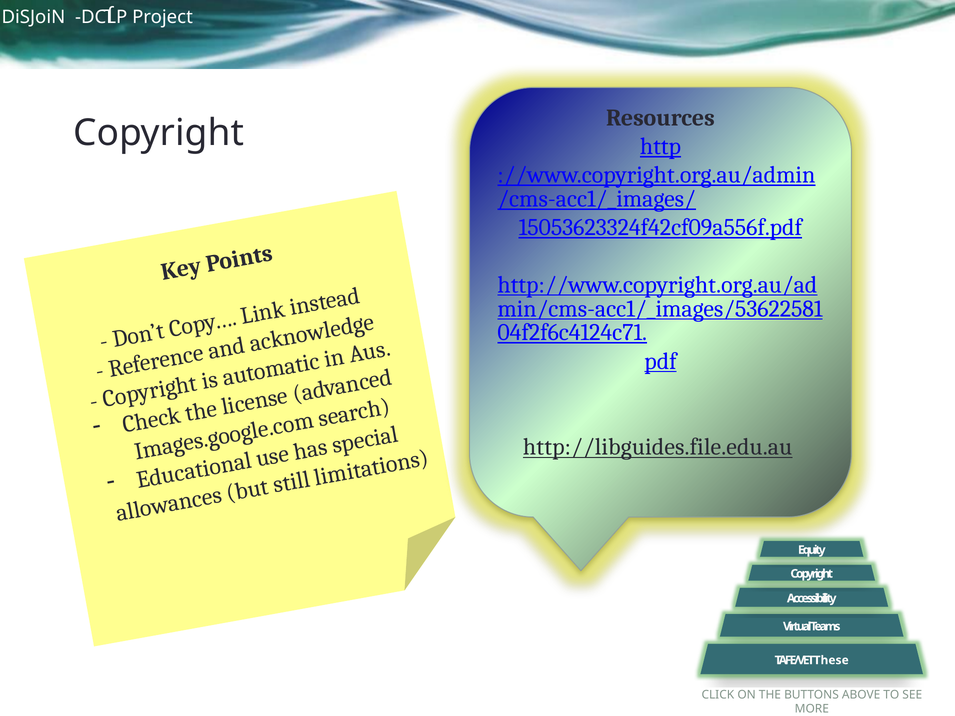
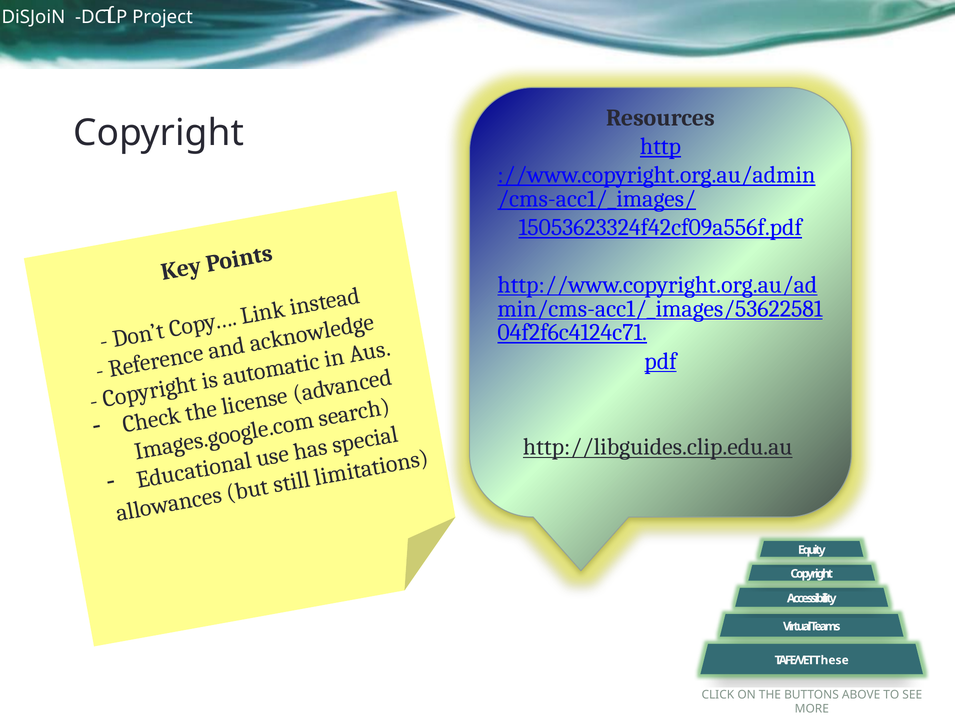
http://libguides.file.edu.au: http://libguides.file.edu.au -> http://libguides.clip.edu.au
